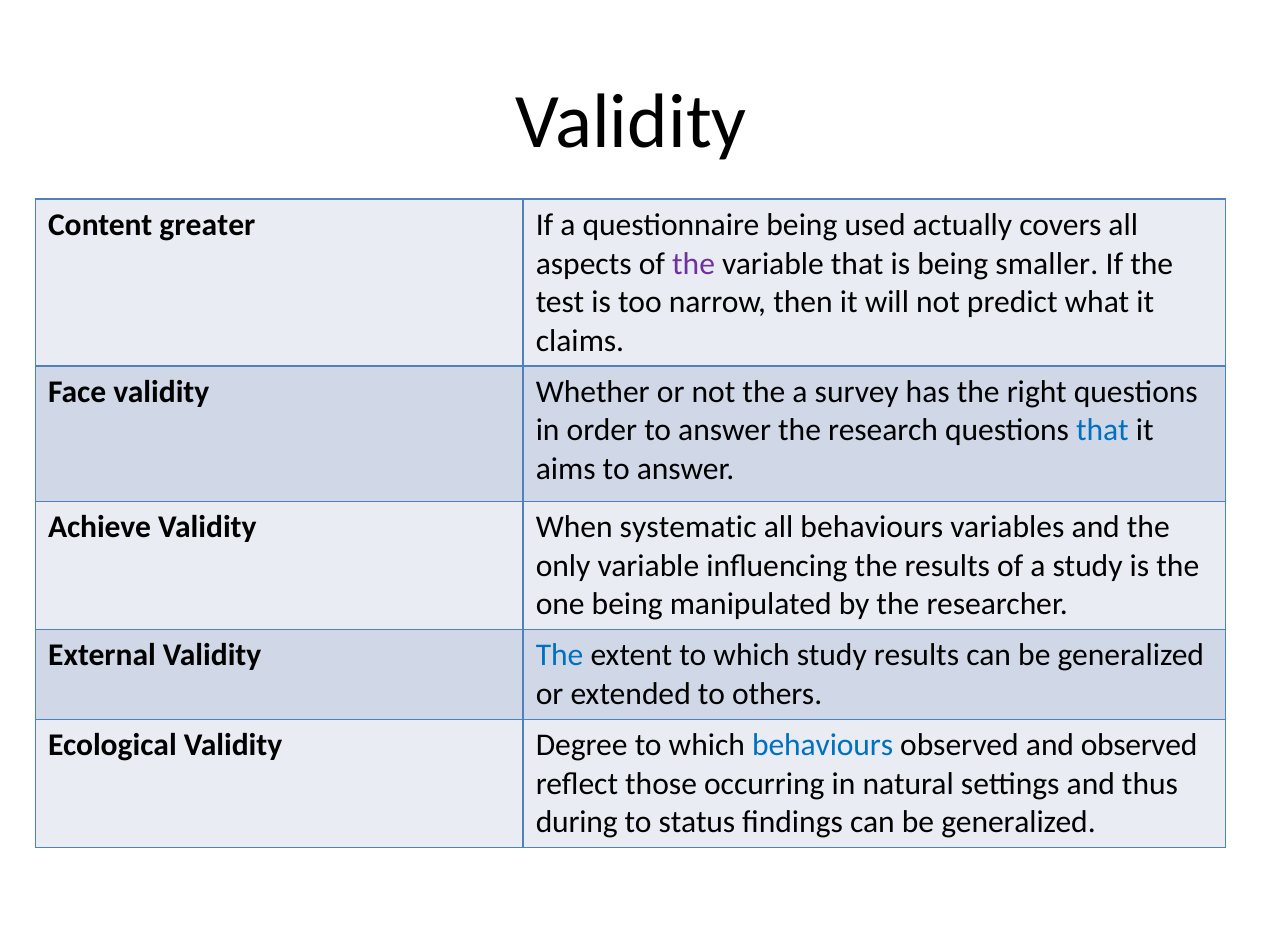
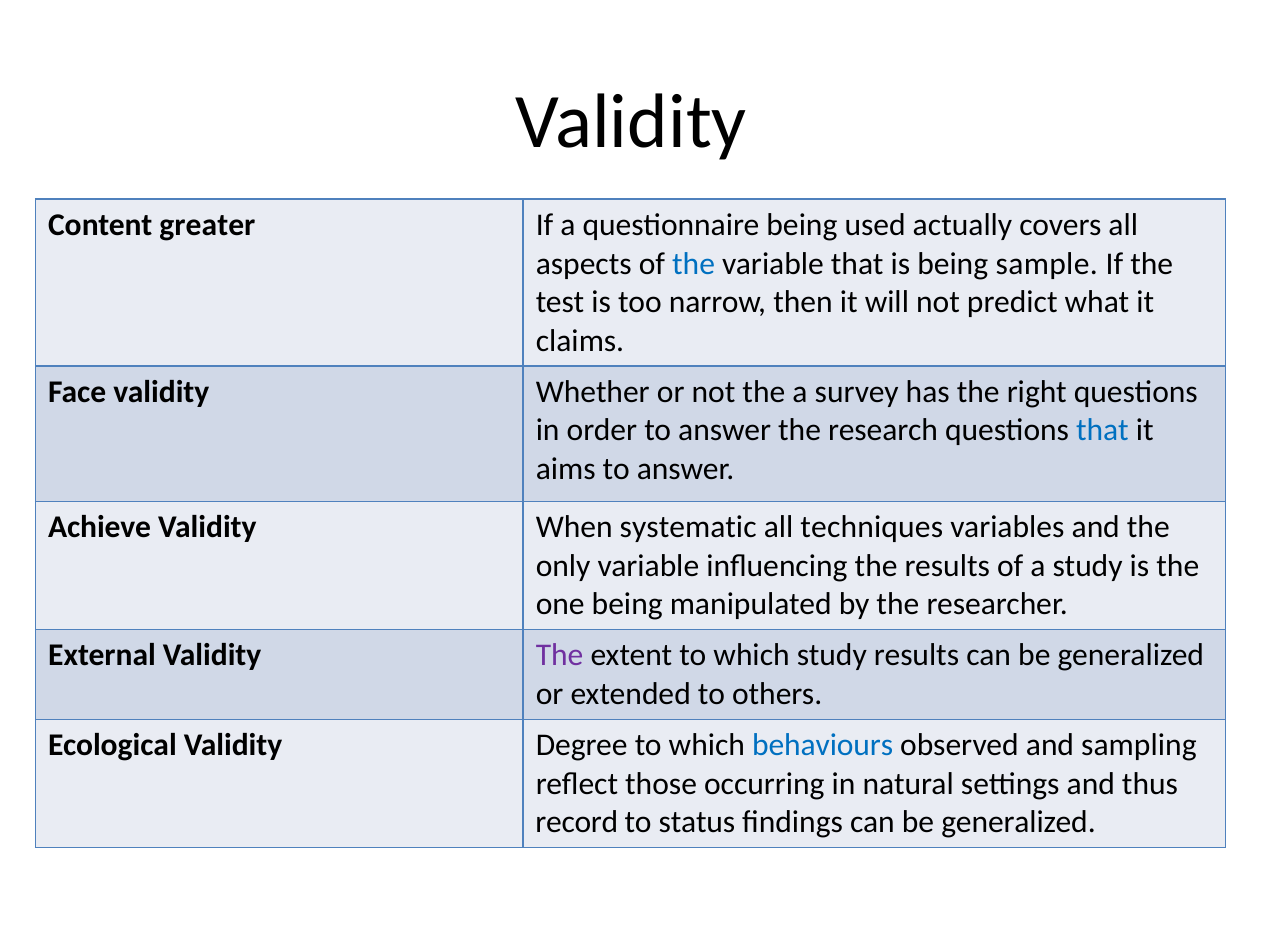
the at (694, 264) colour: purple -> blue
smaller: smaller -> sample
all behaviours: behaviours -> techniques
The at (560, 656) colour: blue -> purple
and observed: observed -> sampling
during: during -> record
